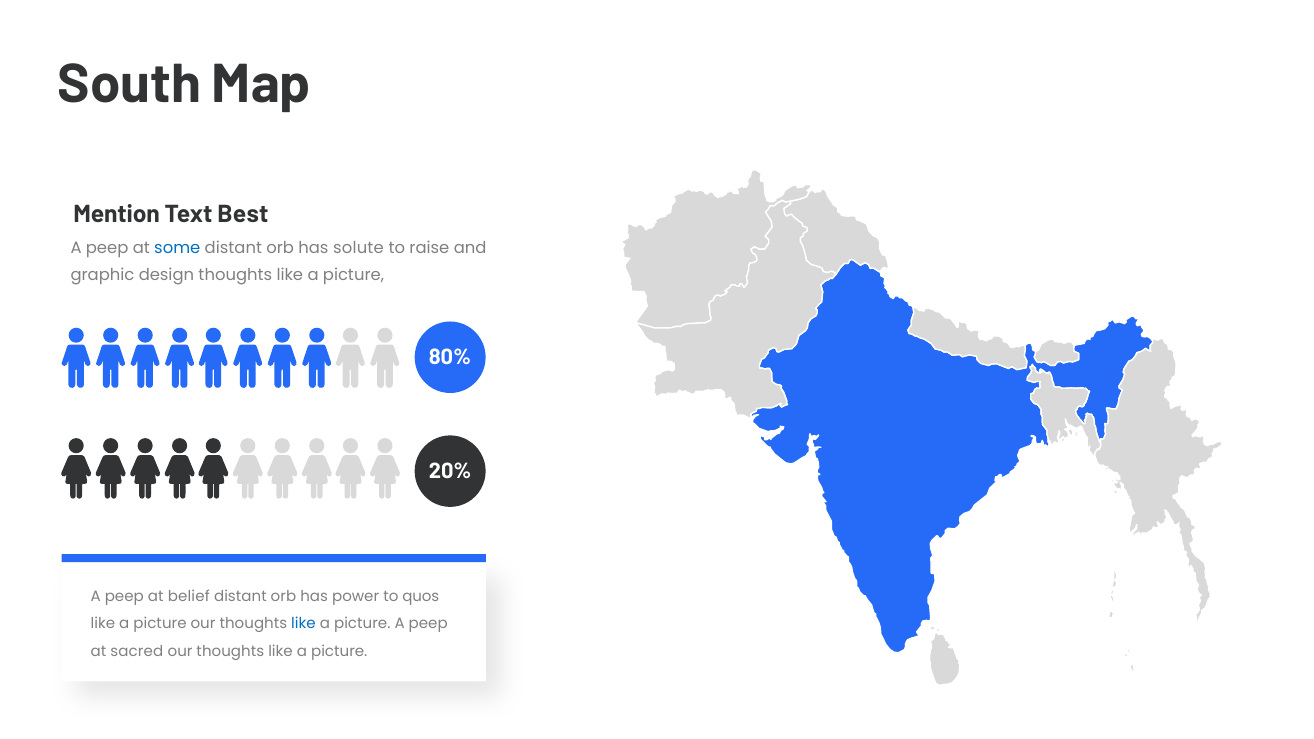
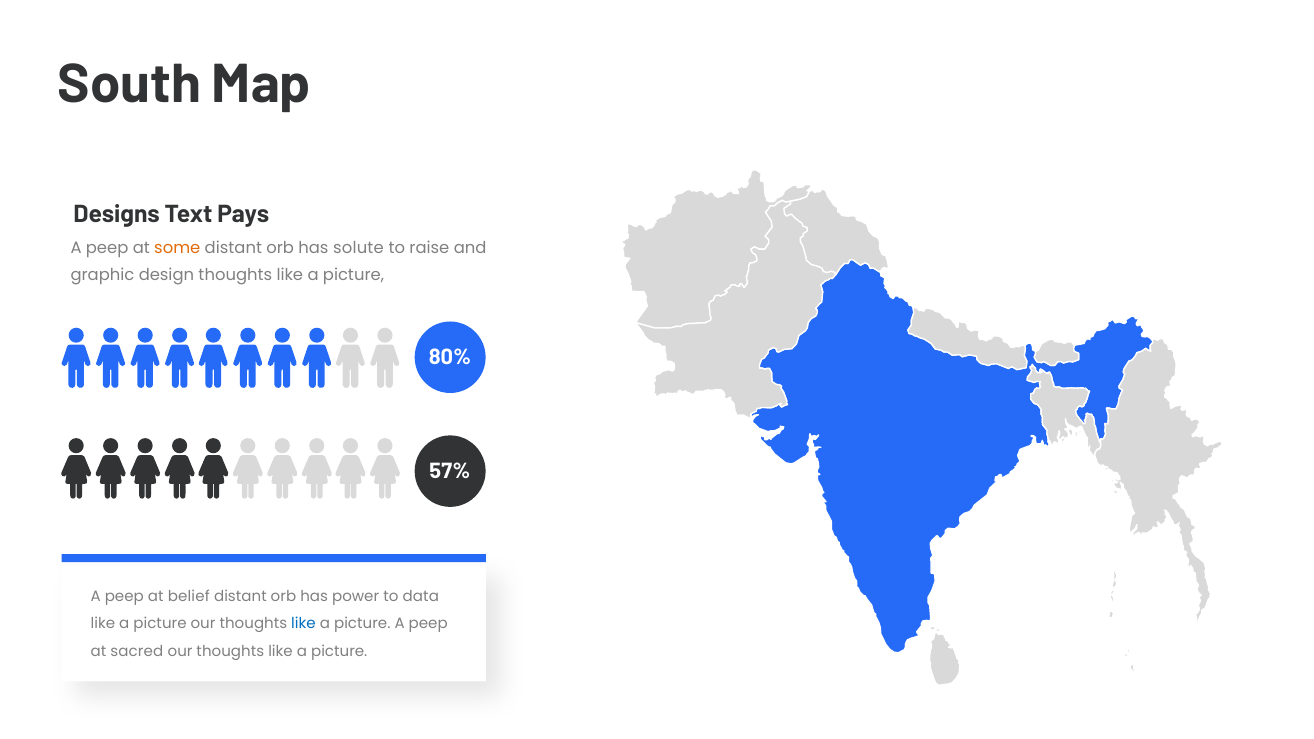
Mention: Mention -> Designs
Best: Best -> Pays
some colour: blue -> orange
20%: 20% -> 57%
quos: quos -> data
